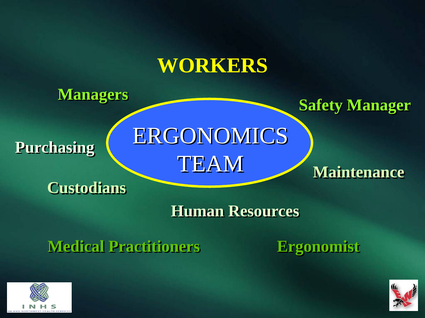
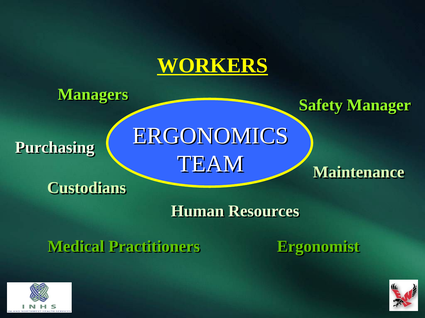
WORKERS underline: none -> present
